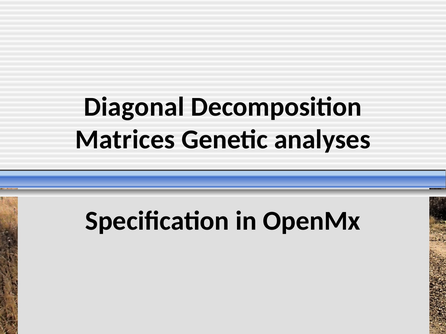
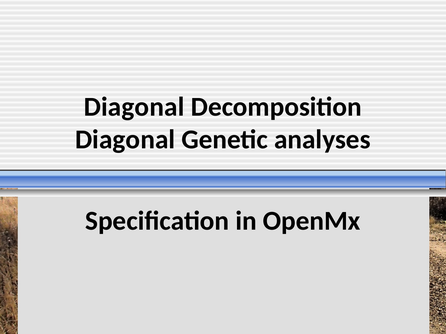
Matrices at (125, 140): Matrices -> Diagonal
